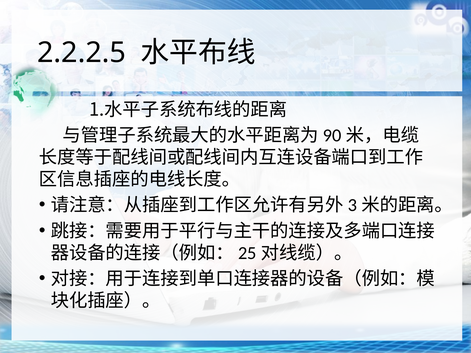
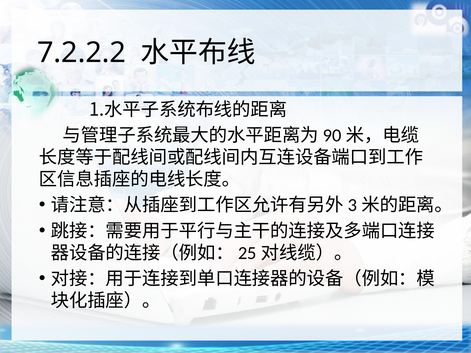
2.2.2.5: 2.2.2.5 -> 7.2.2.2
